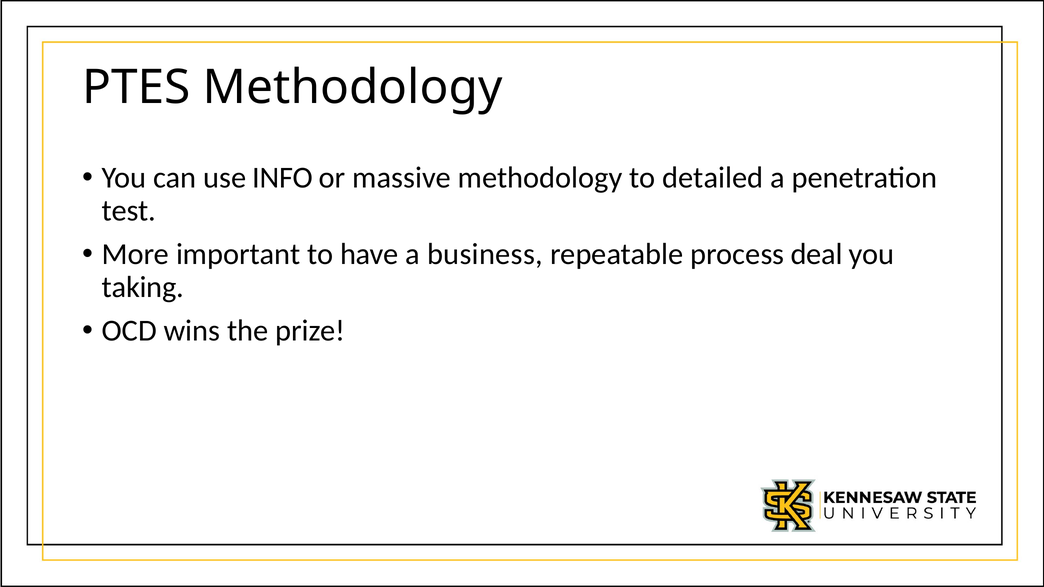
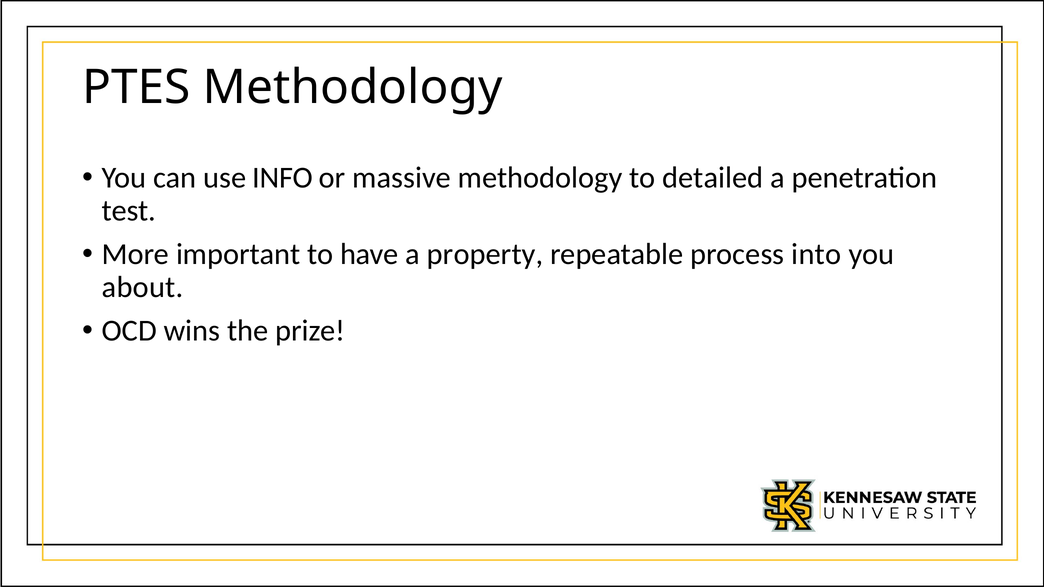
business: business -> property
deal: deal -> into
taking: taking -> about
